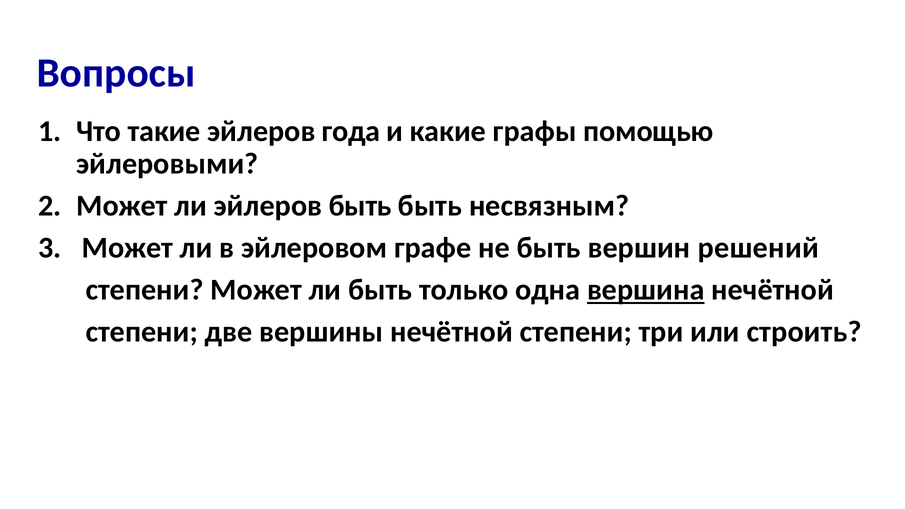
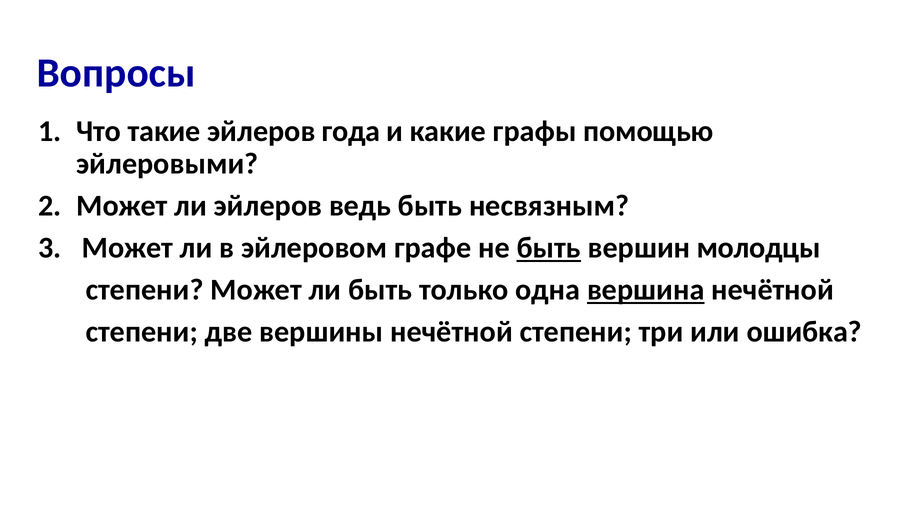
эйлеров быть: быть -> ведь
быть at (549, 248) underline: none -> present
решений: решений -> молодцы
строить: строить -> ошибка
